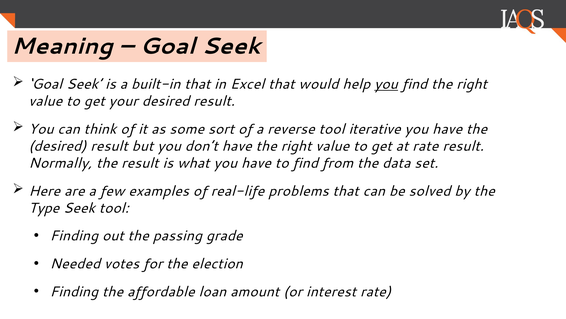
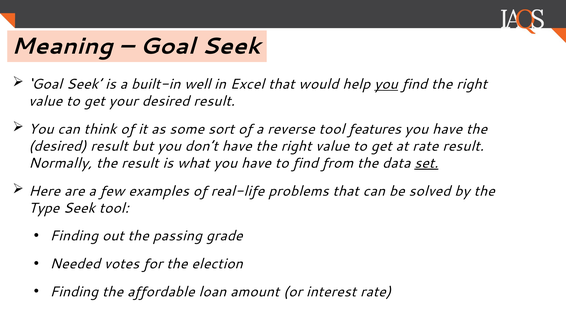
built-in that: that -> well
iterative: iterative -> features
set underline: none -> present
